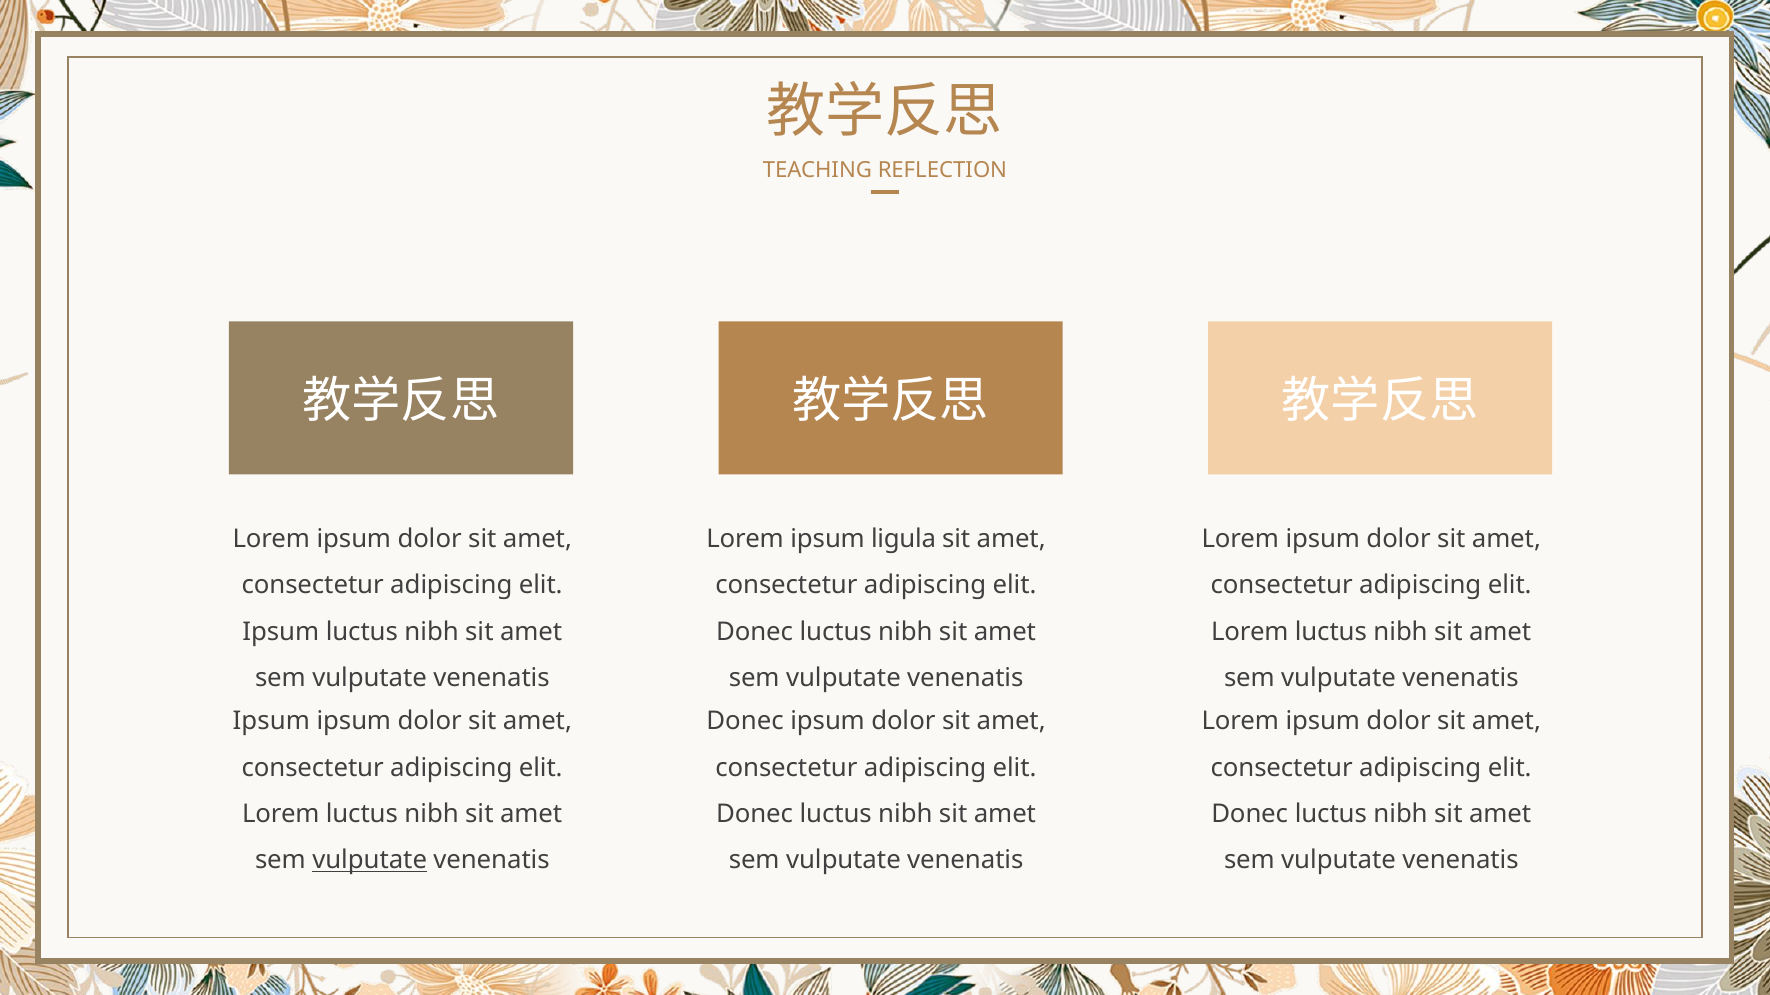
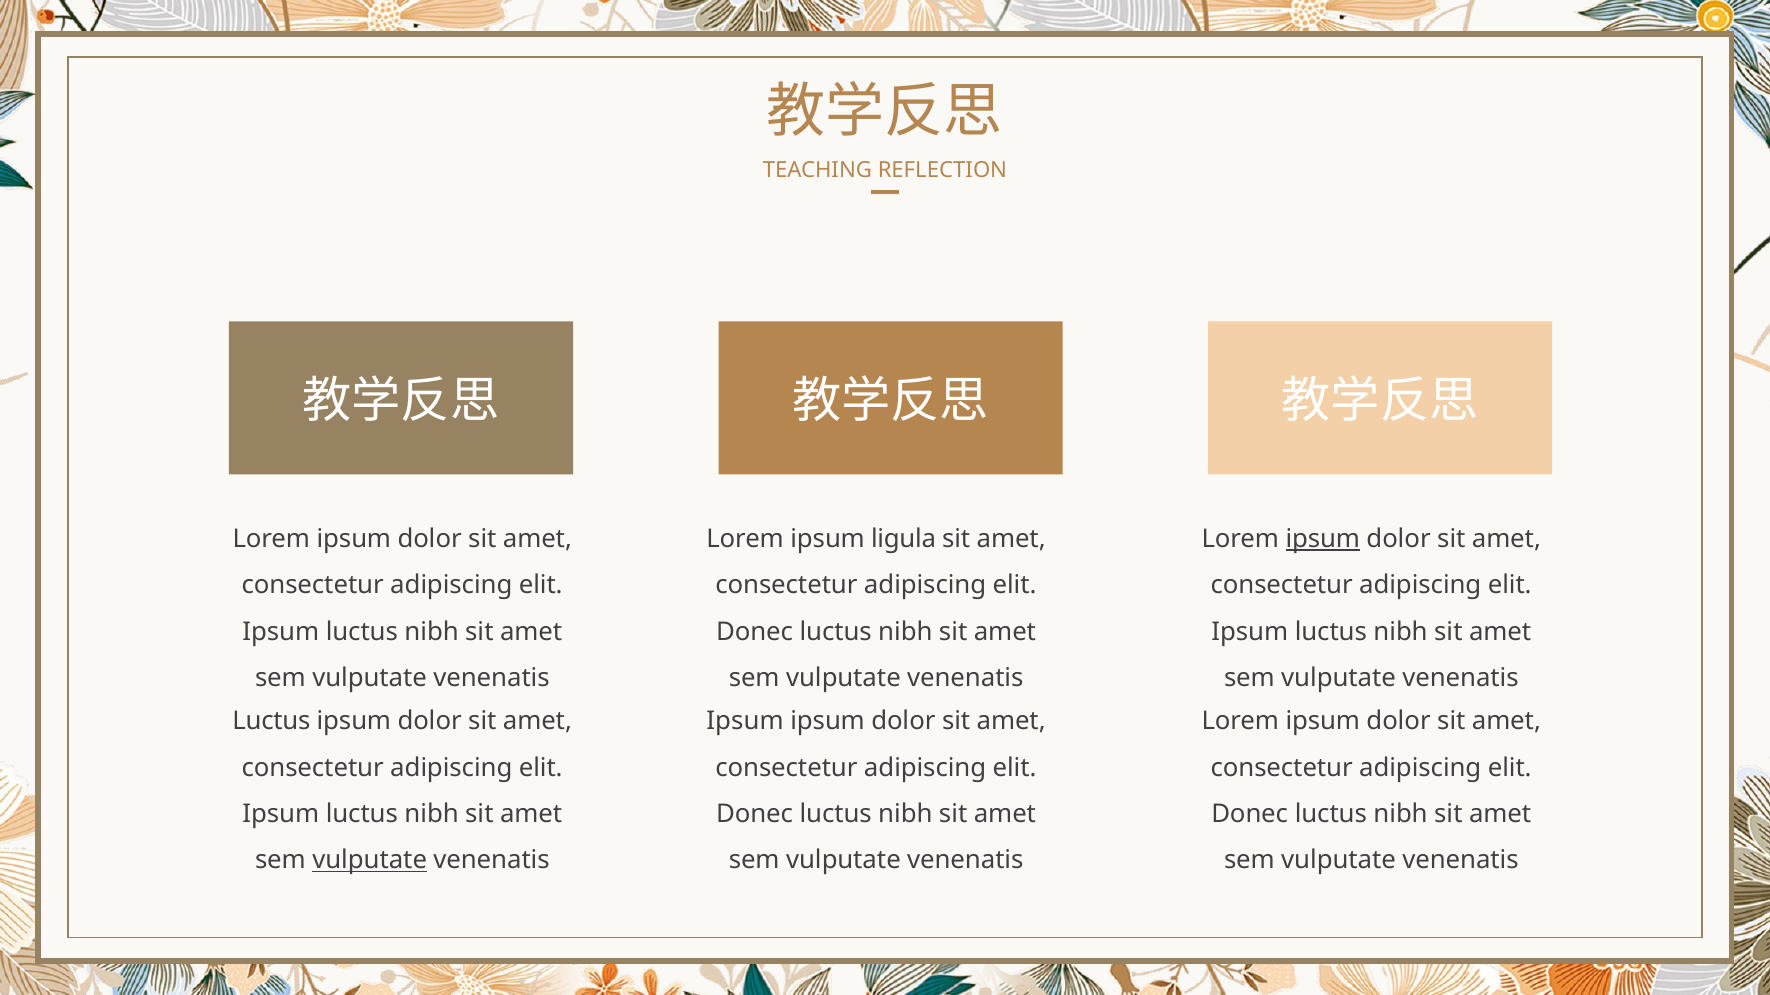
ipsum at (1323, 539) underline: none -> present
Lorem at (1250, 632): Lorem -> Ipsum
Ipsum at (271, 722): Ipsum -> Luctus
Donec at (745, 722): Donec -> Ipsum
Lorem at (281, 815): Lorem -> Ipsum
